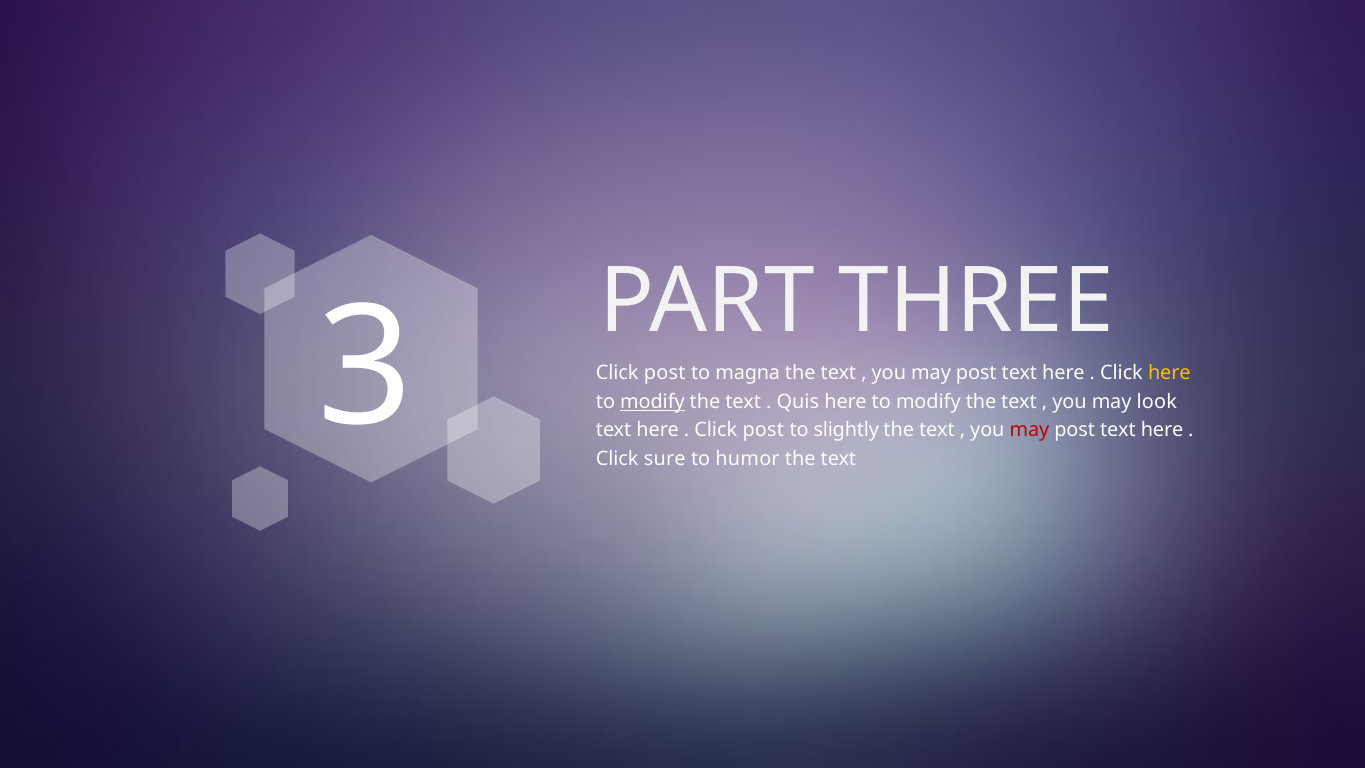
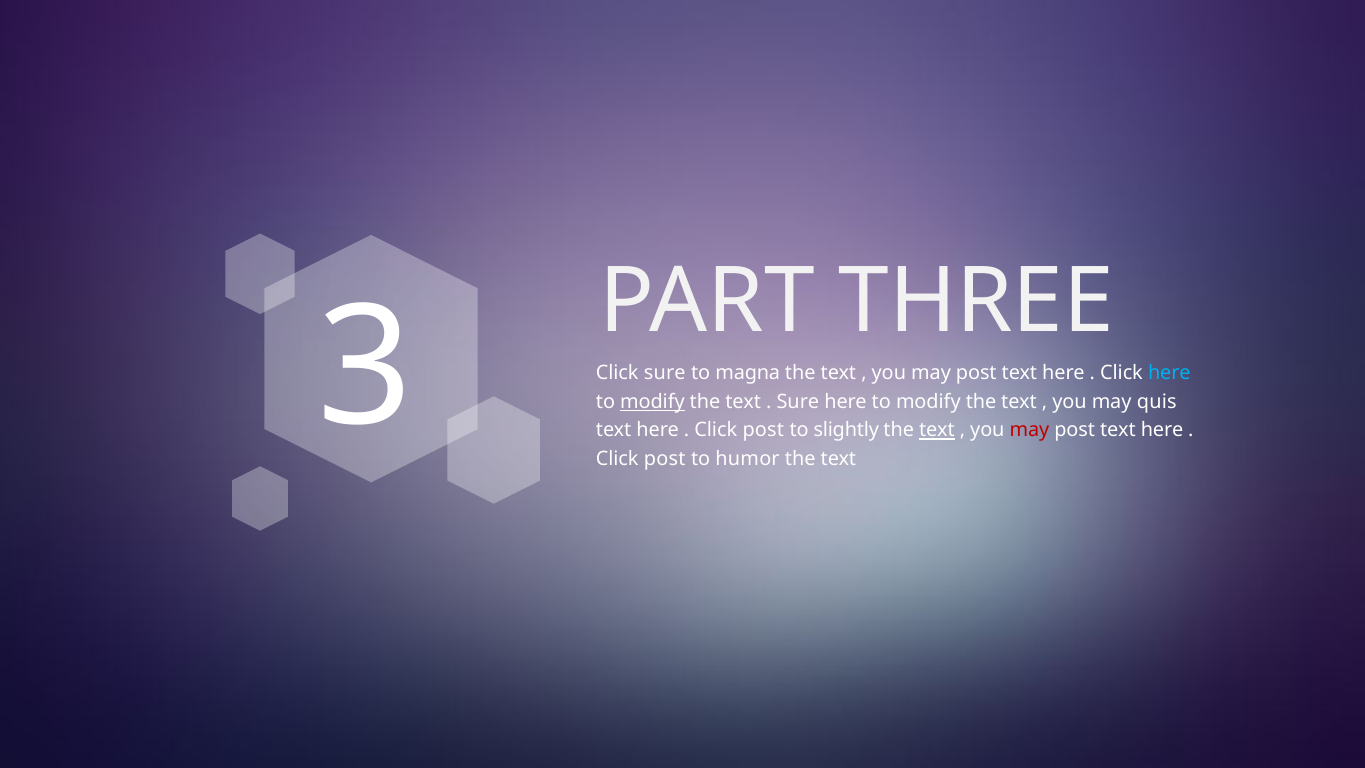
post at (665, 373): post -> sure
here at (1169, 373) colour: yellow -> light blue
Quis at (798, 402): Quis -> Sure
look: look -> quis
text at (937, 430) underline: none -> present
sure at (665, 459): sure -> post
